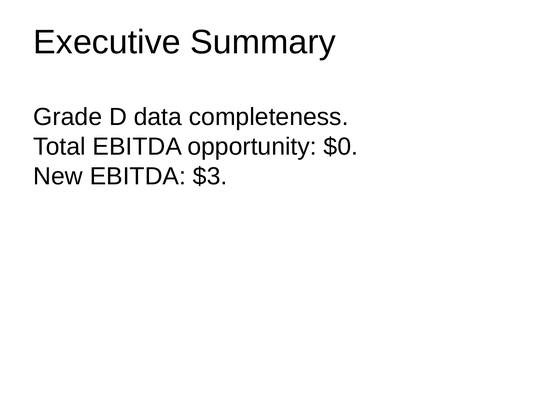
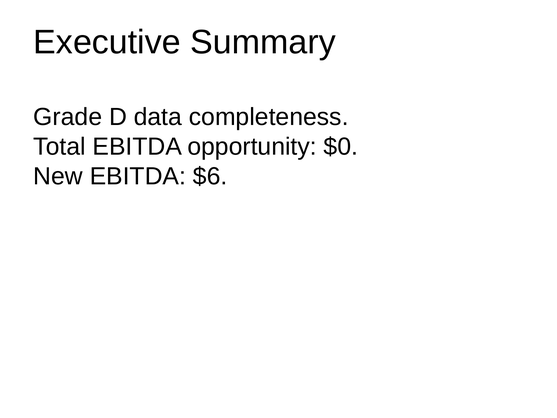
$3: $3 -> $6
